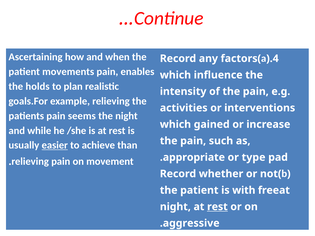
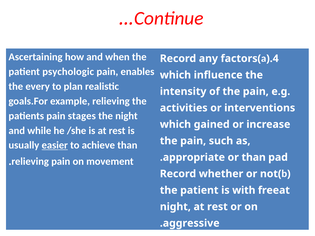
movements: movements -> psychologic
holds: holds -> every
seems: seems -> stages
or type: type -> than
rest at (217, 207) underline: present -> none
